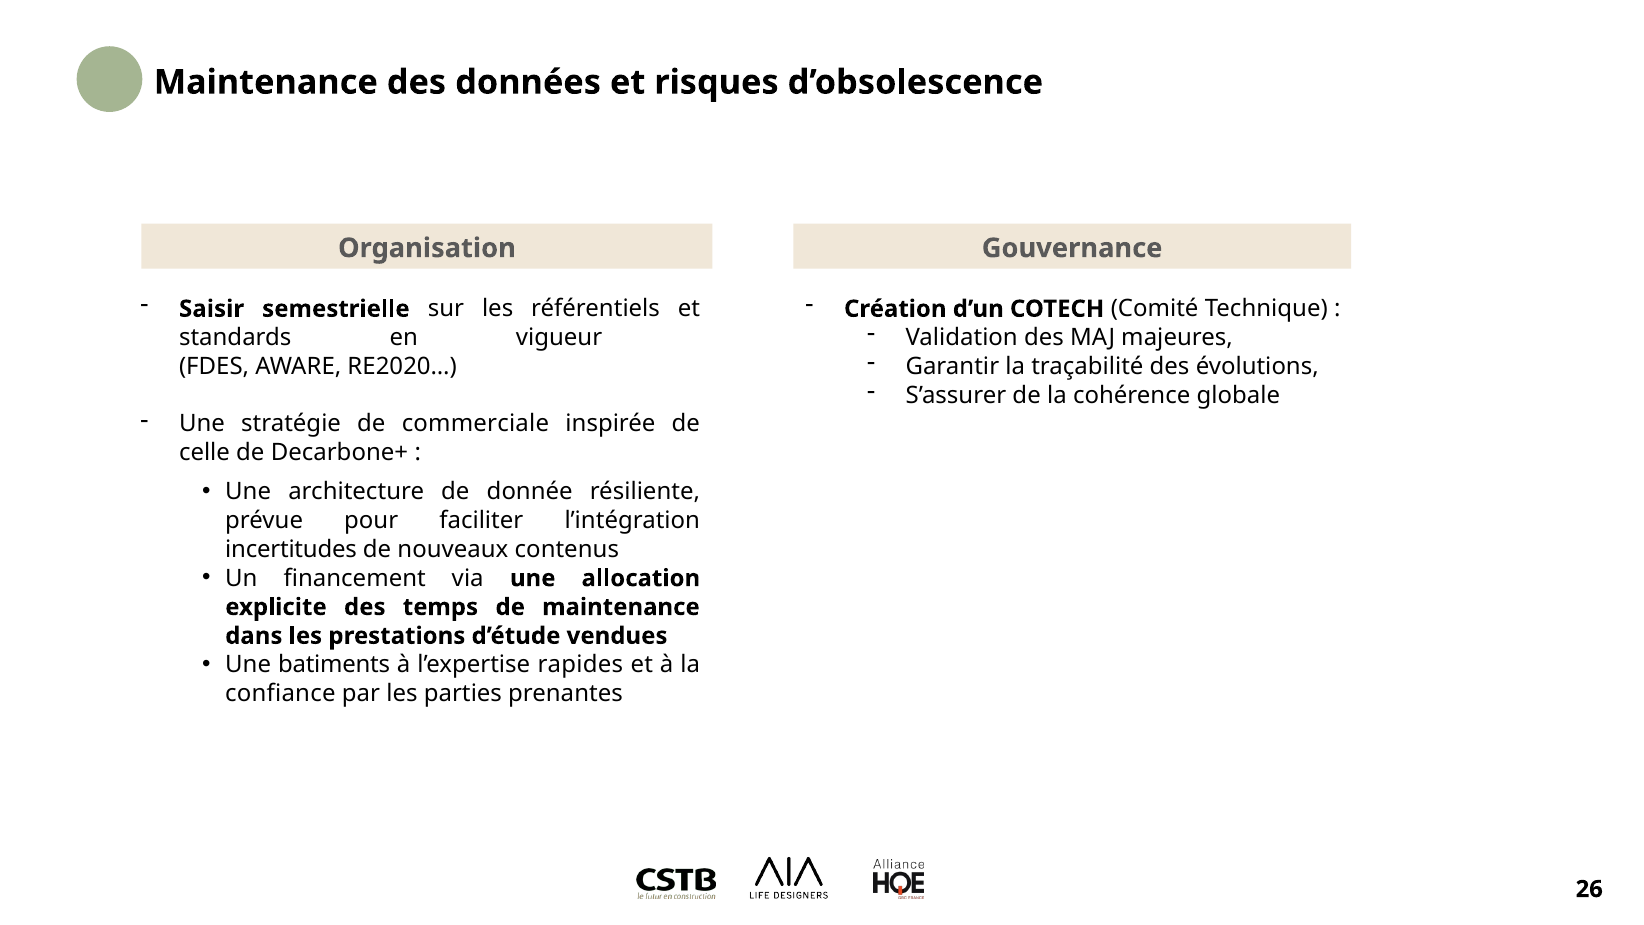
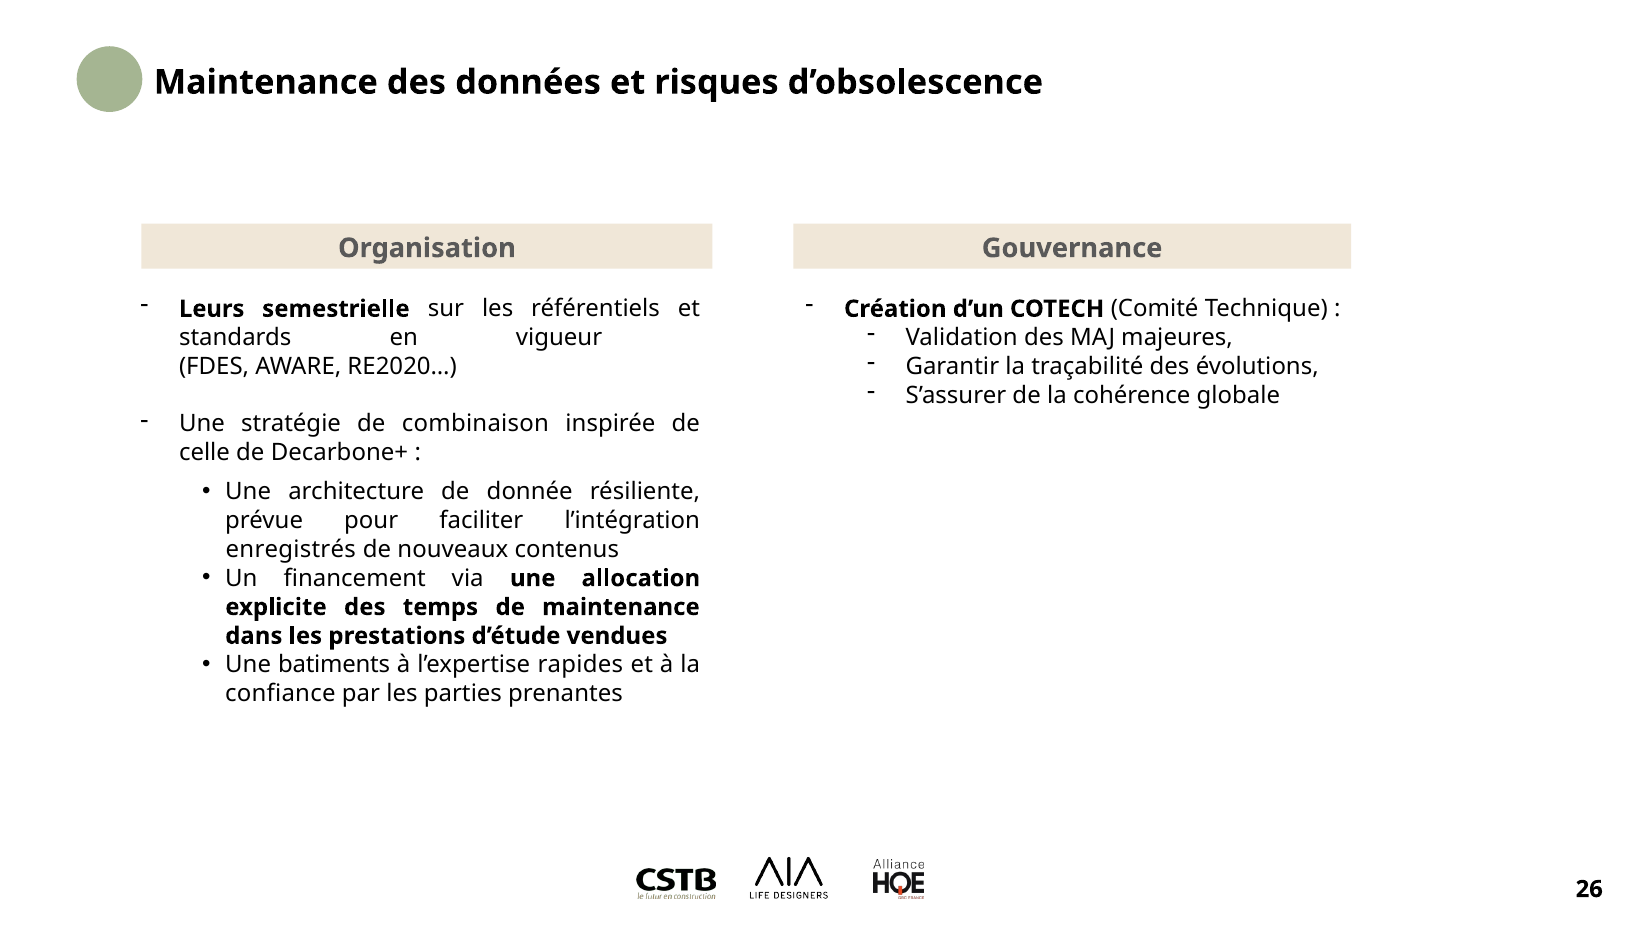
Saisir: Saisir -> Leurs
commerciale: commerciale -> combinaison
incertitudes: incertitudes -> enregistrés
